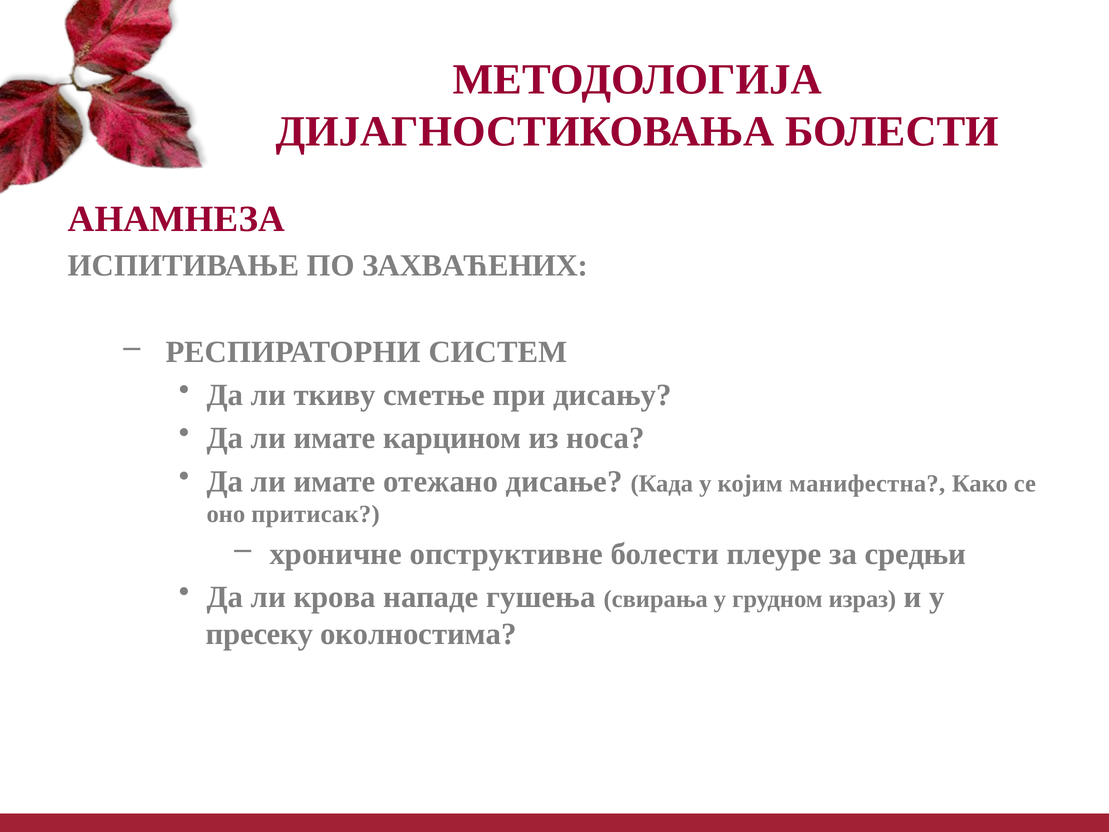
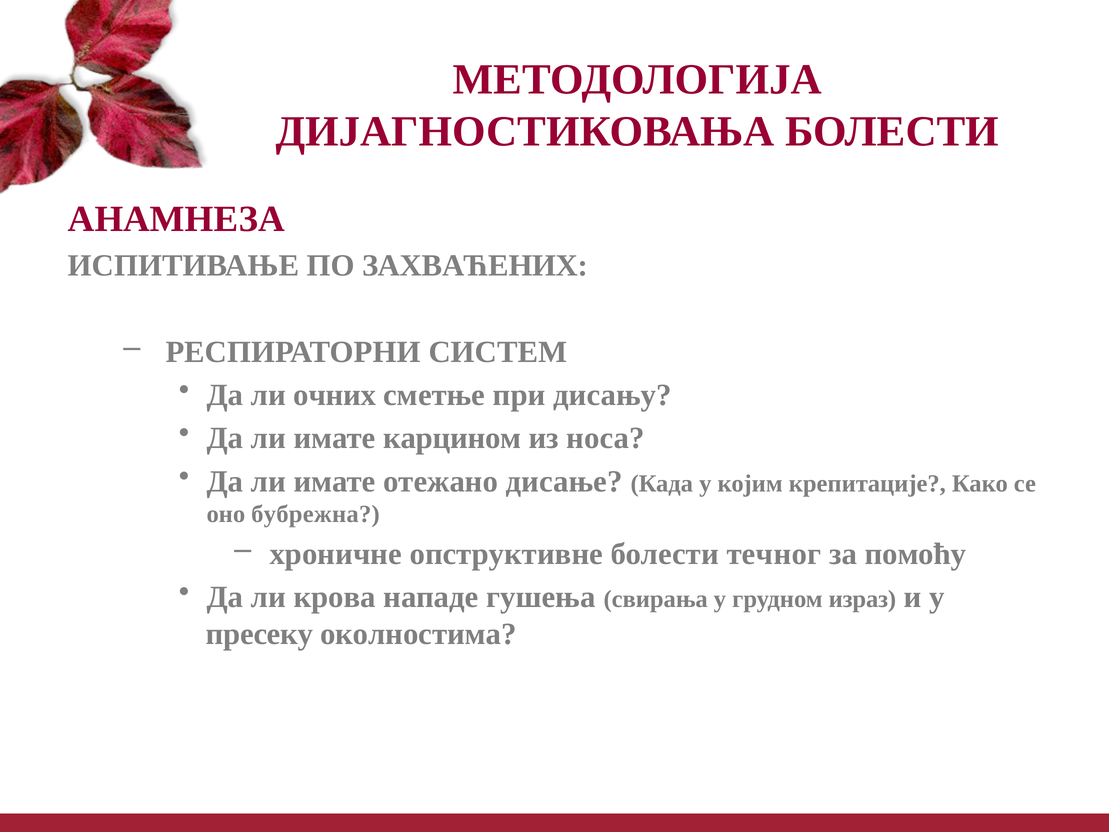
ткиву: ткиву -> очних
манифестна: манифестна -> крепитације
притисак: притисак -> бубрежна
плеуре: плеуре -> течног
средњи: средњи -> помоћу
